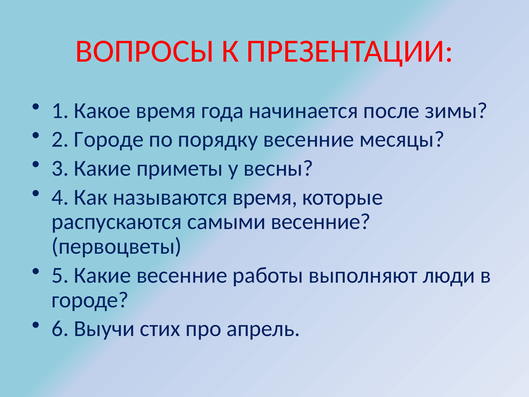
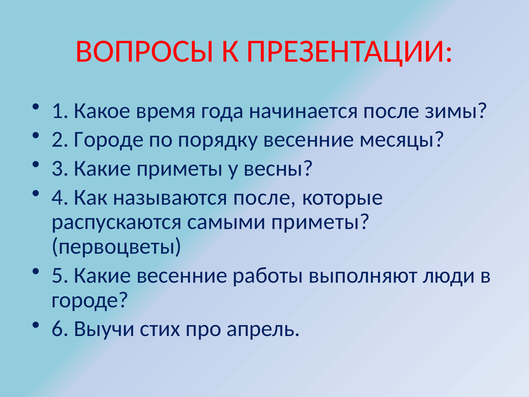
называются время: время -> после
самыми весенние: весенние -> приметы
